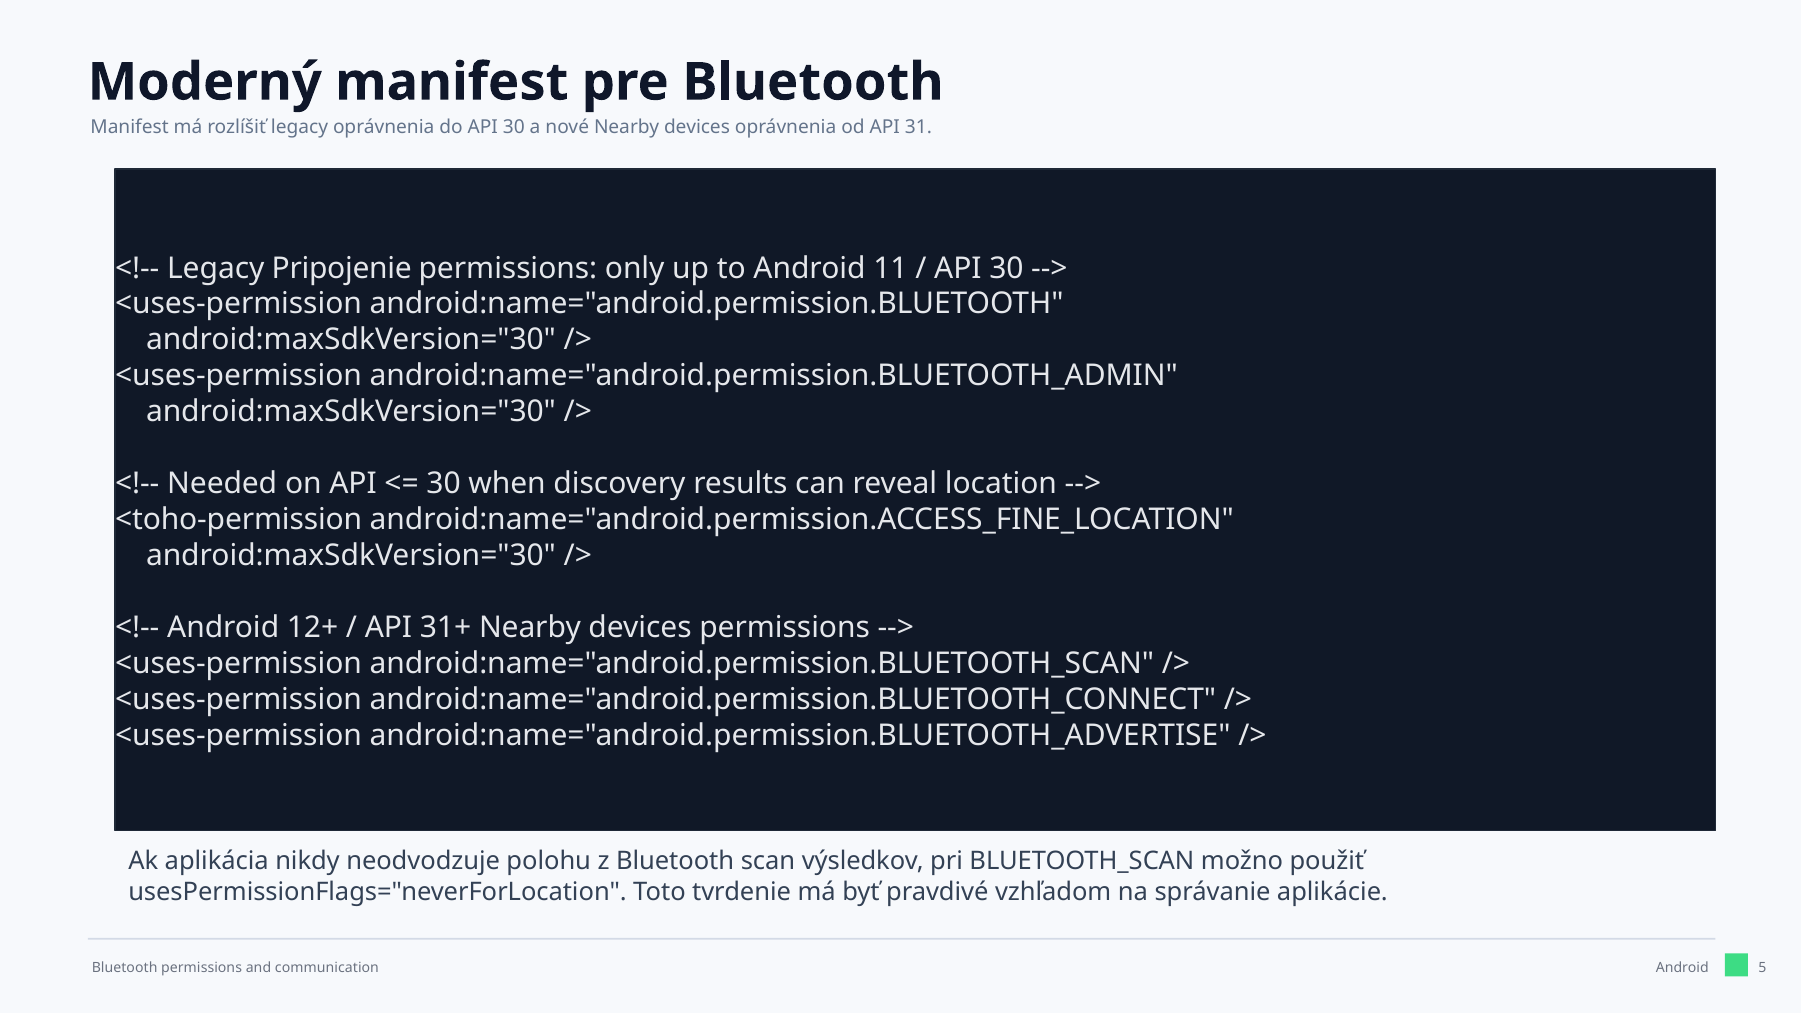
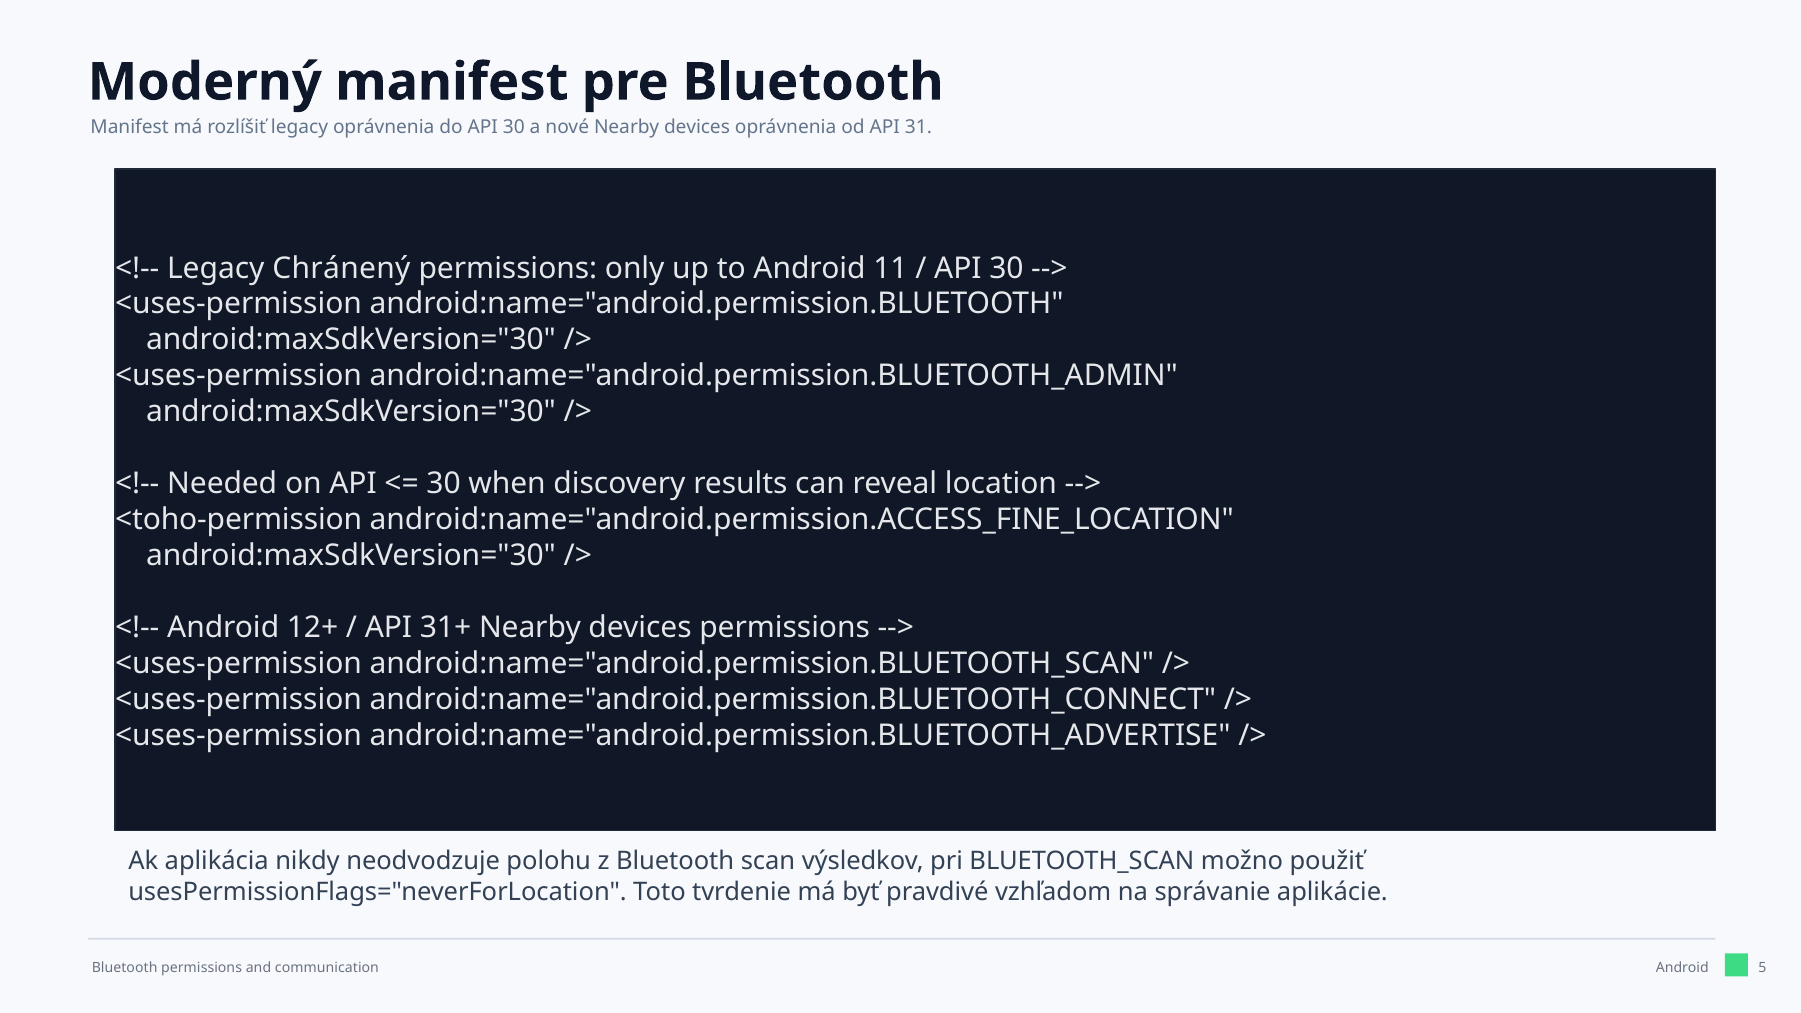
Pripojenie: Pripojenie -> Chránený
